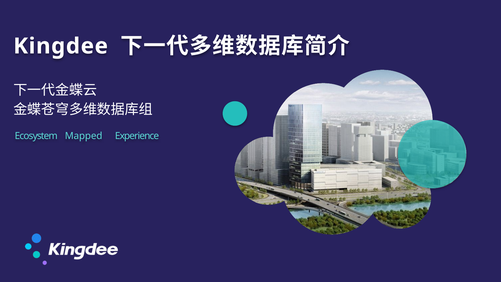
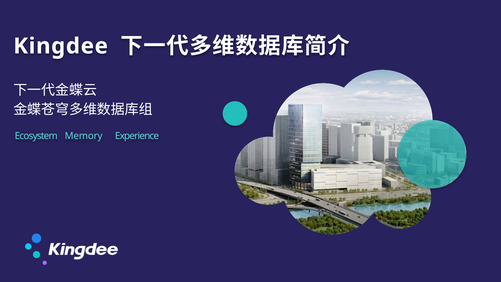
Mapped: Mapped -> Memory
